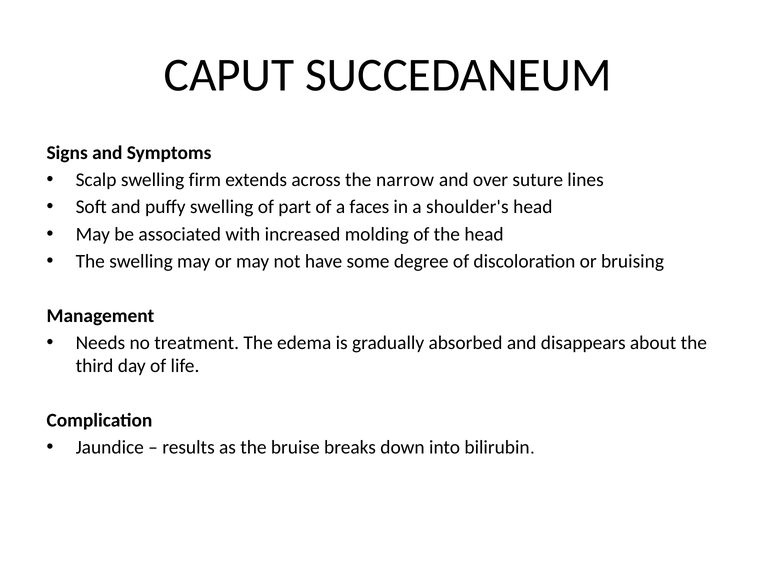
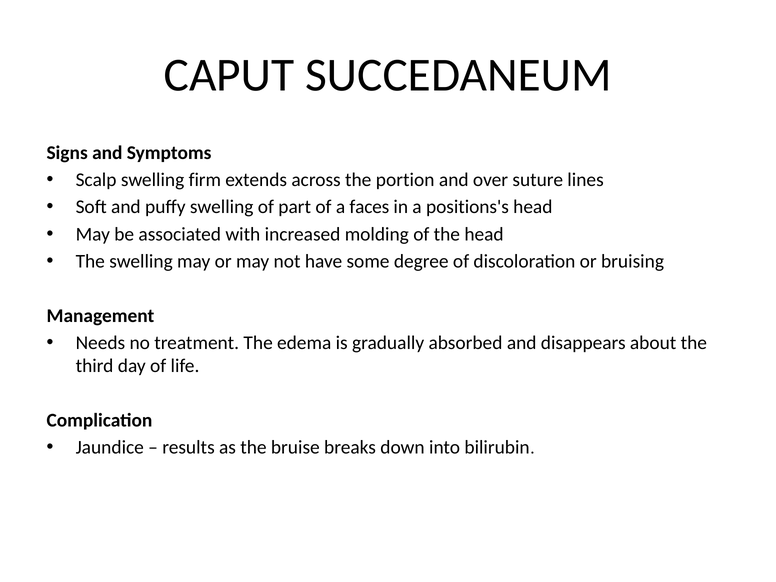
narrow: narrow -> portion
shoulder's: shoulder's -> positions's
